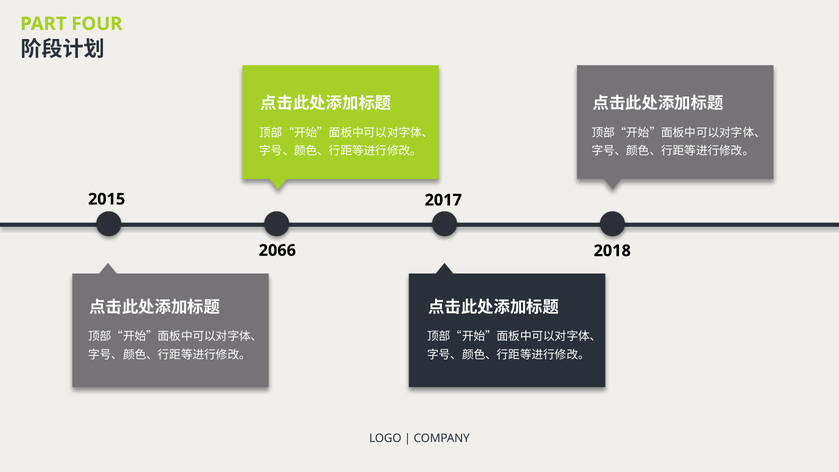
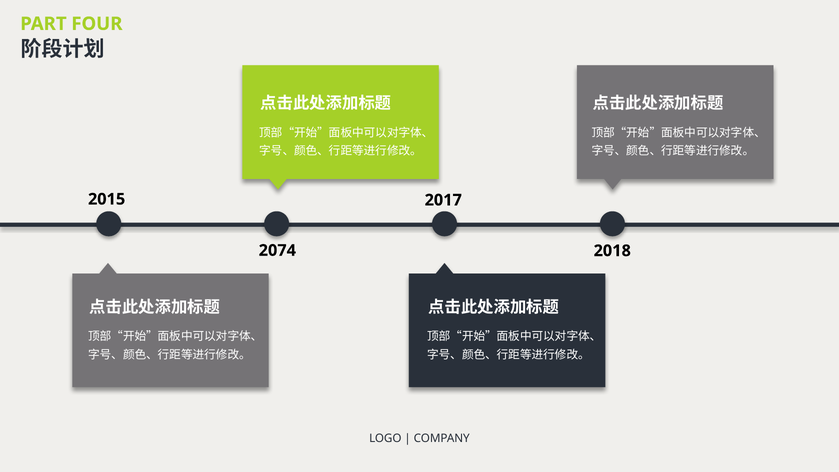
2066: 2066 -> 2074
